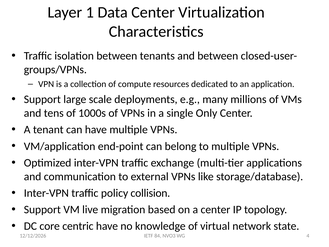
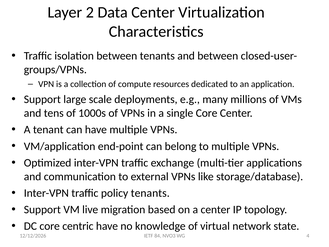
1: 1 -> 2
single Only: Only -> Core
policy collision: collision -> tenants
